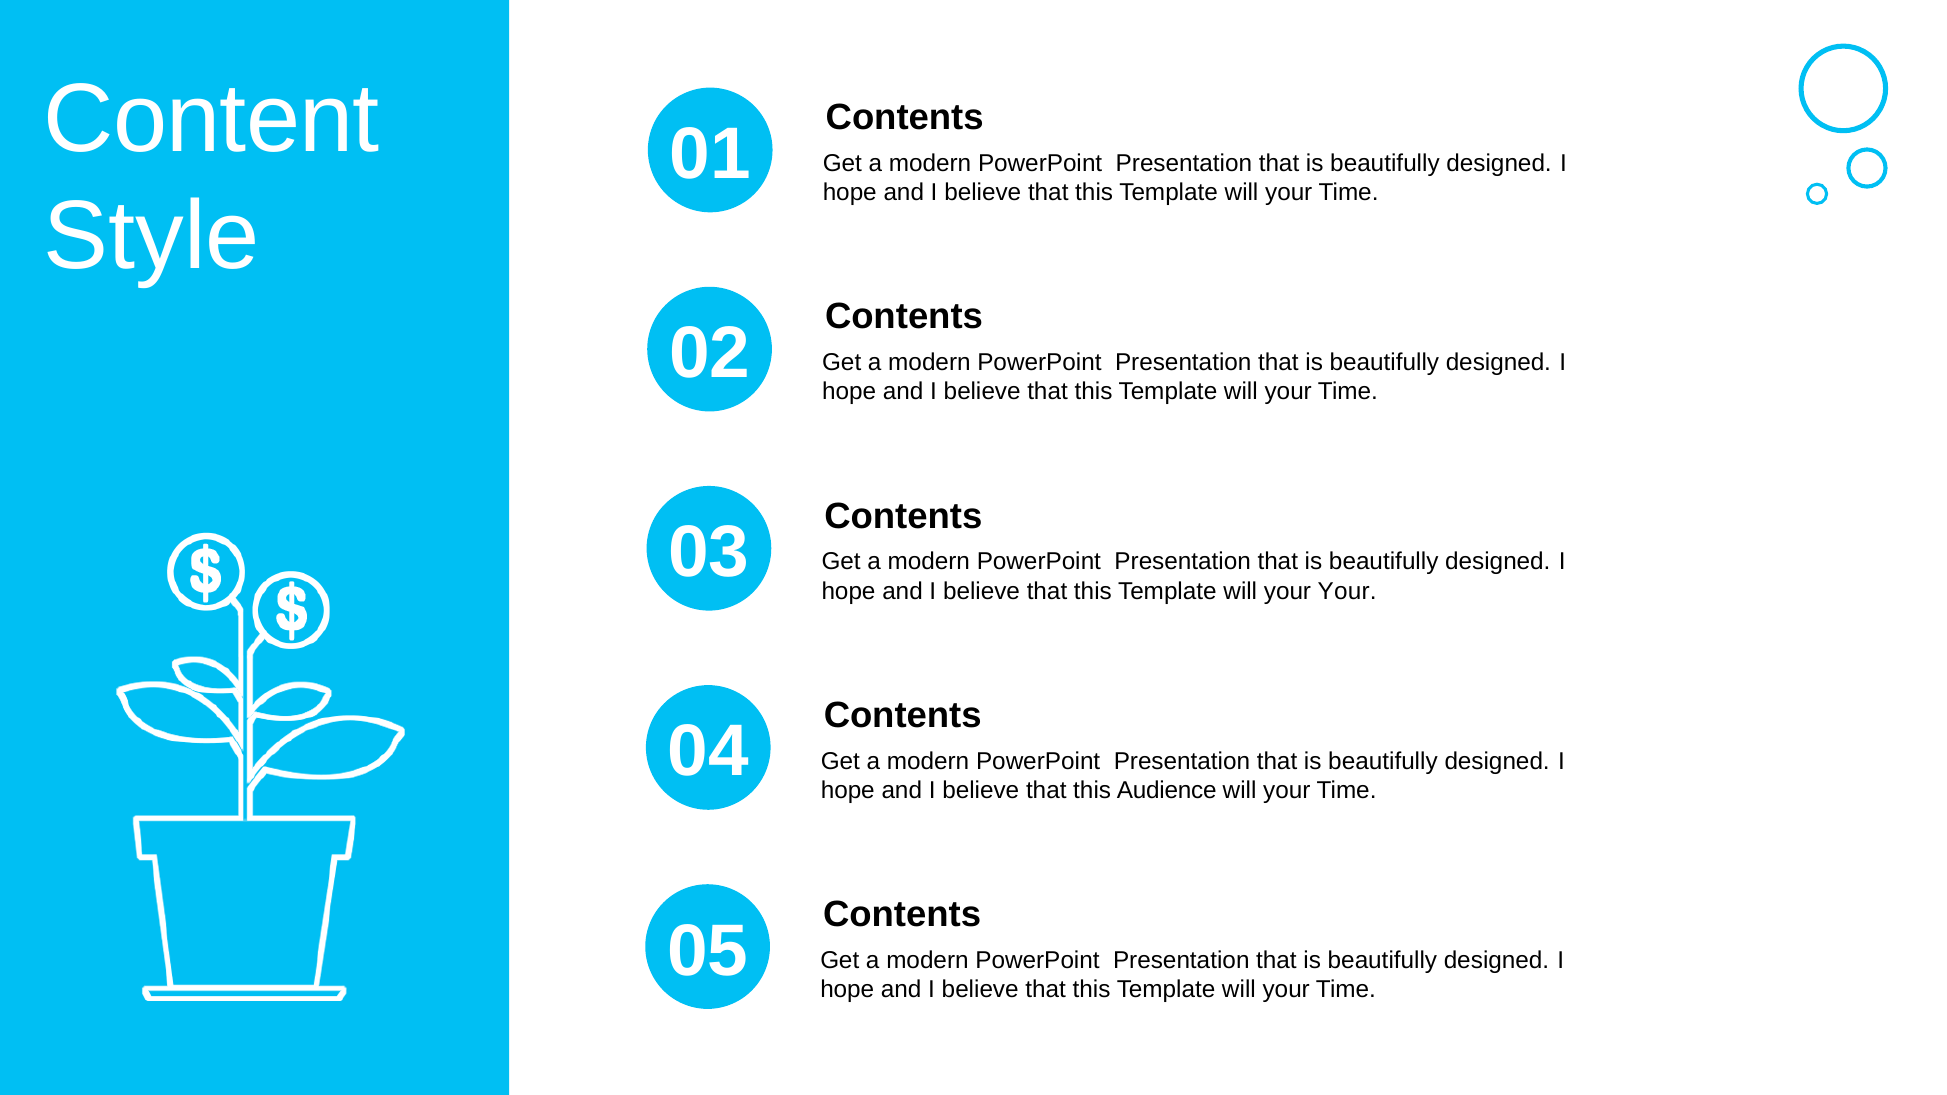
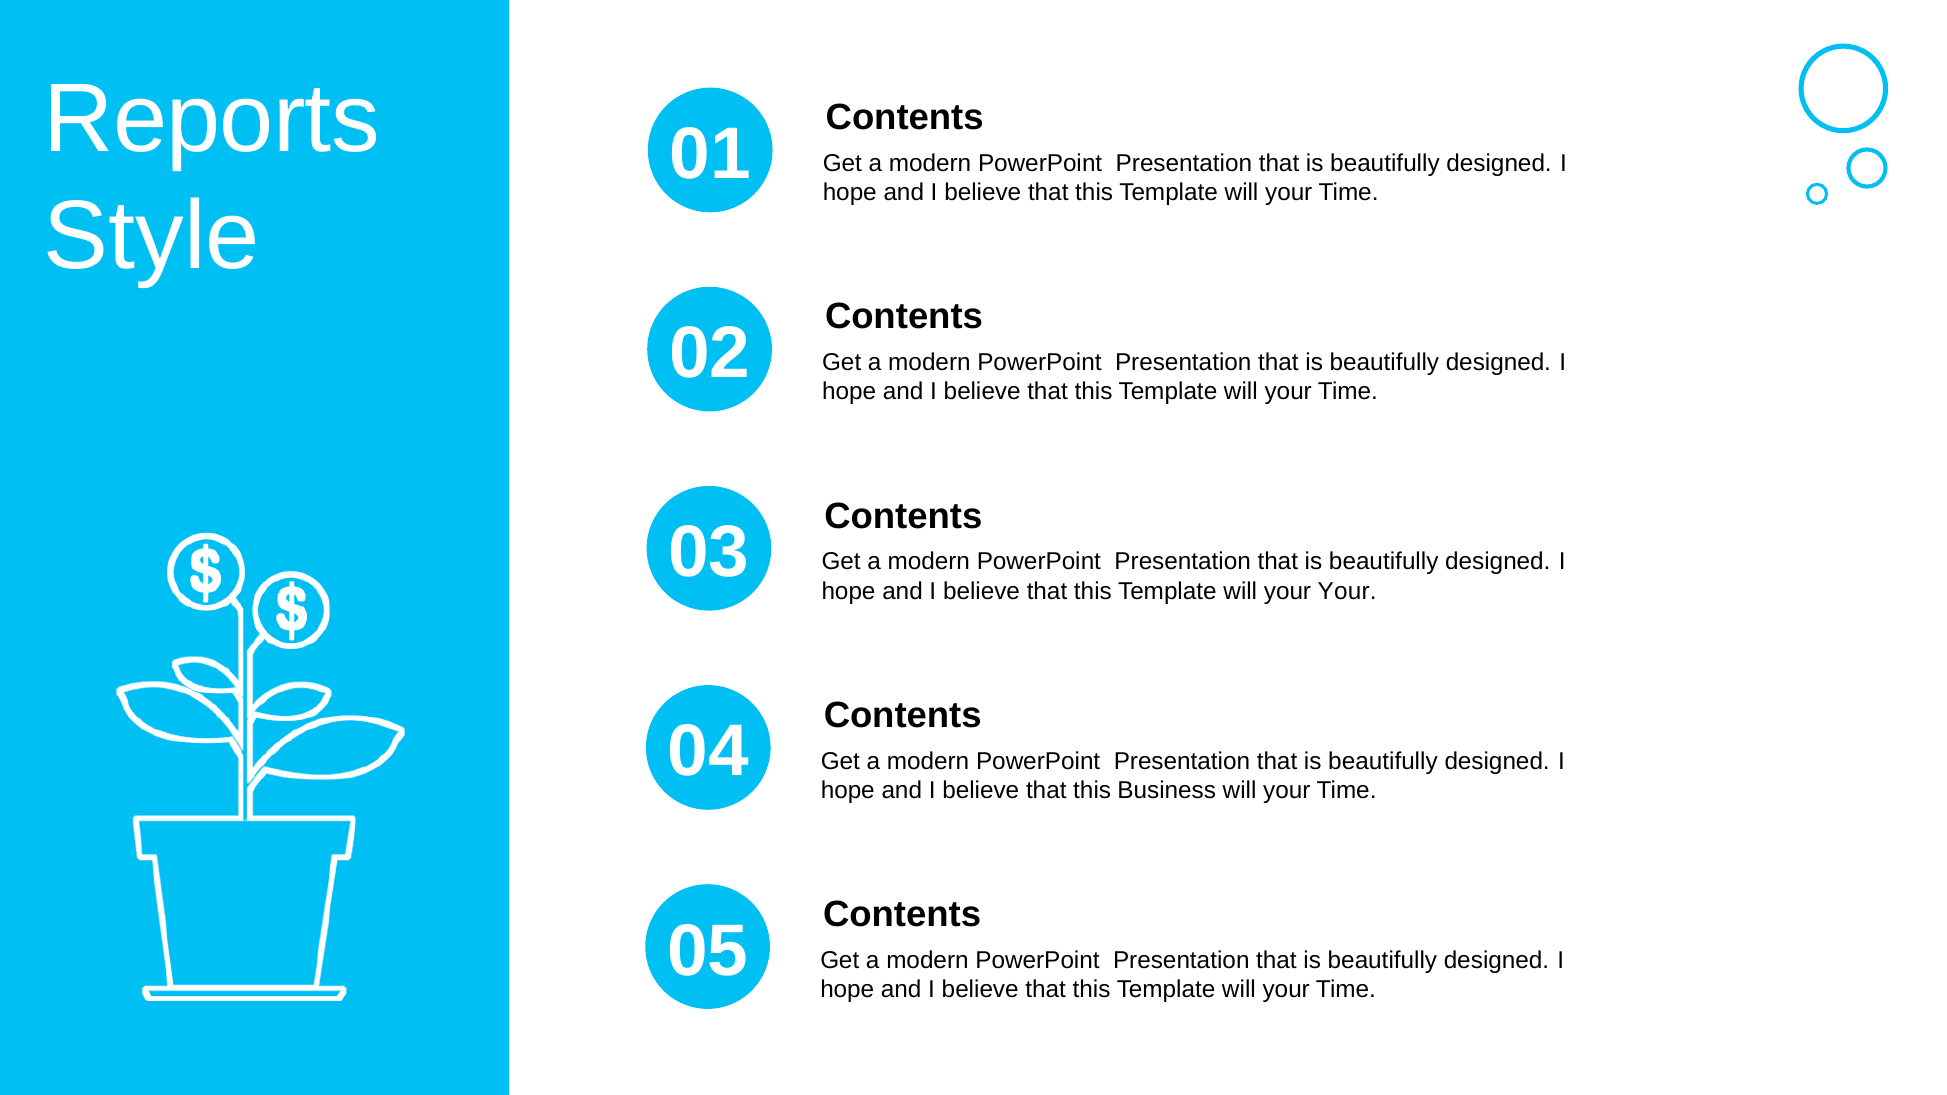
Content: Content -> Reports
Audience: Audience -> Business
